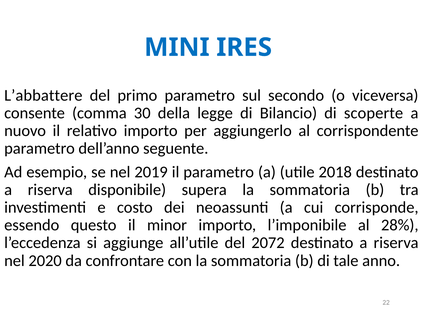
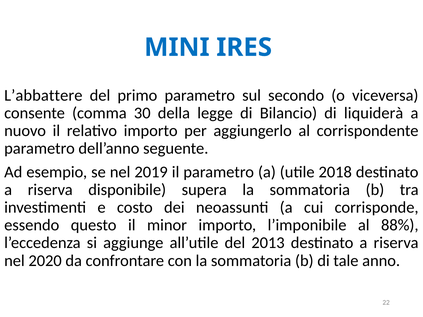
scoperte: scoperte -> liquiderà
28%: 28% -> 88%
2072: 2072 -> 2013
